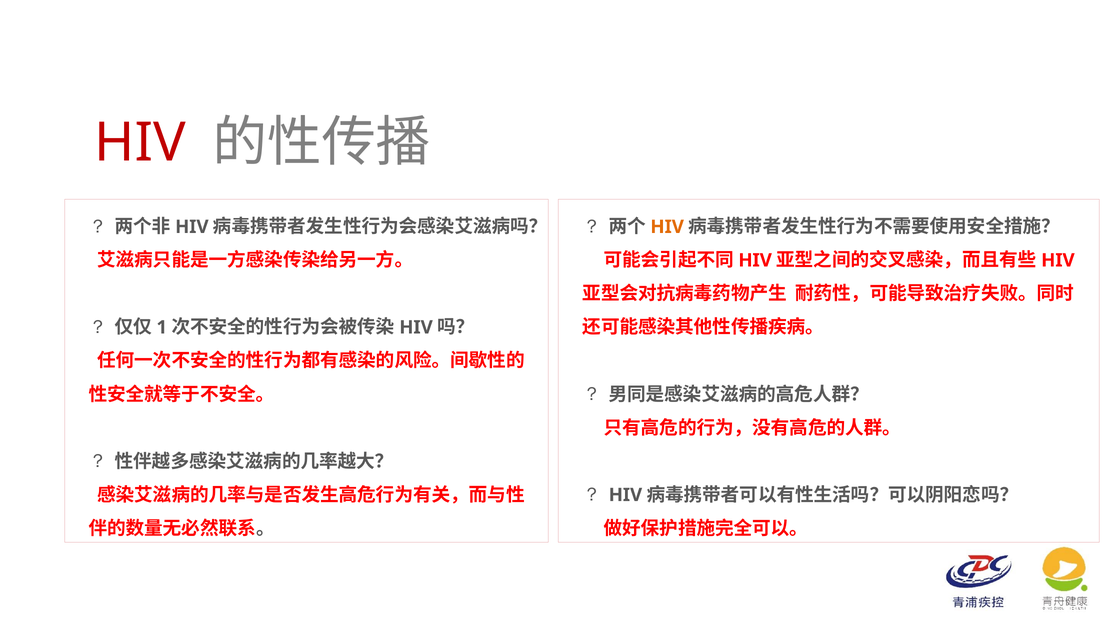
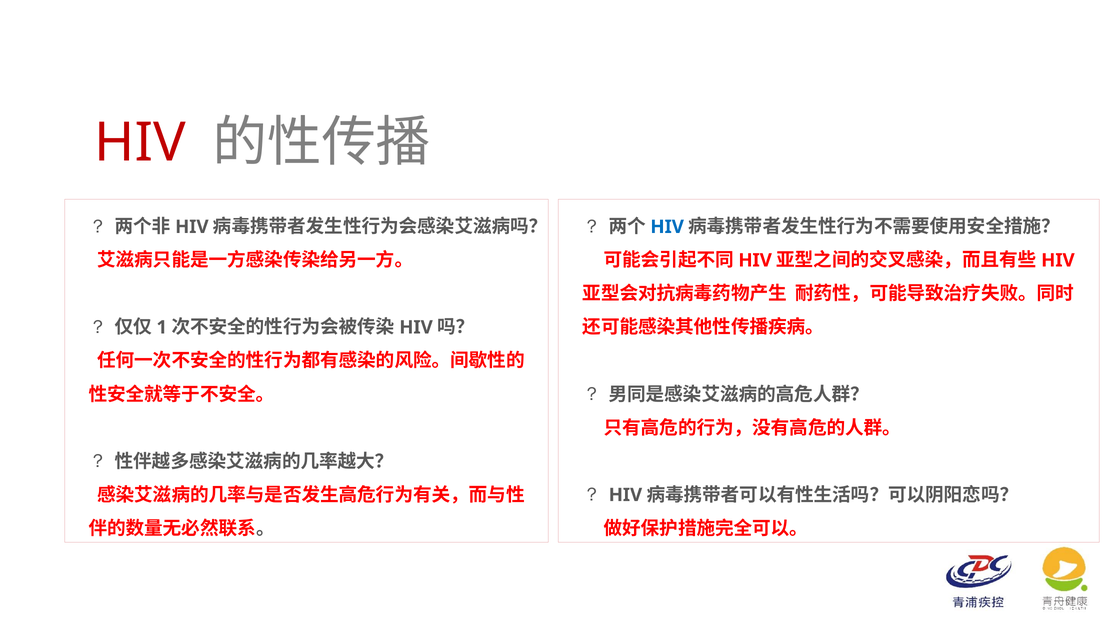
HIV at (667, 227) colour: orange -> blue
